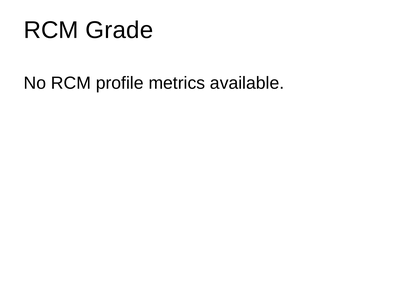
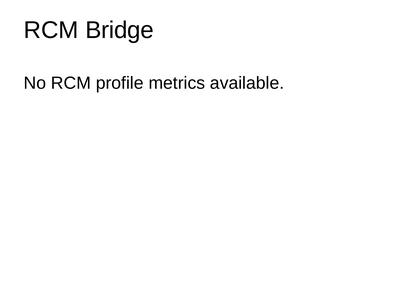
Grade: Grade -> Bridge
